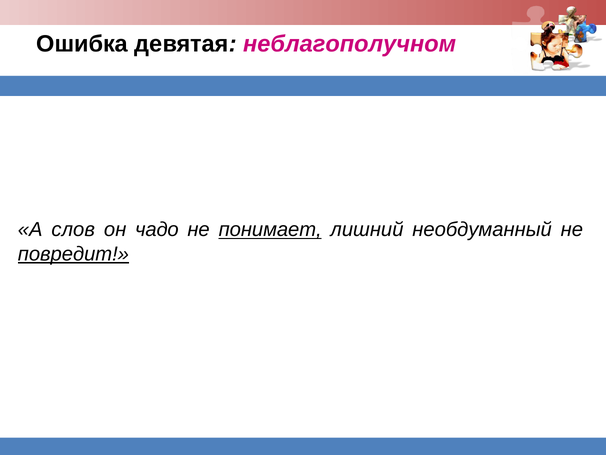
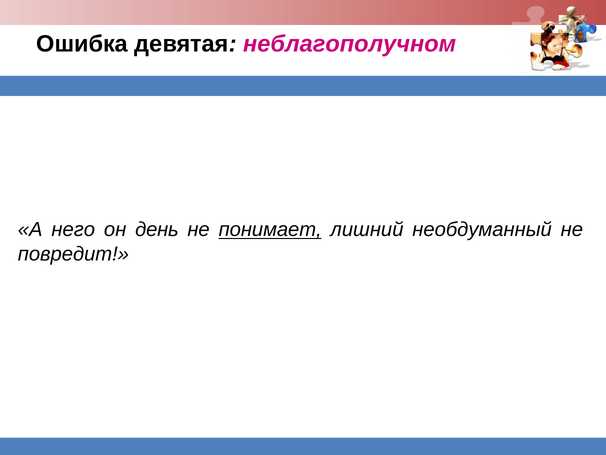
слов: слов -> него
чадо: чадо -> день
повредит underline: present -> none
